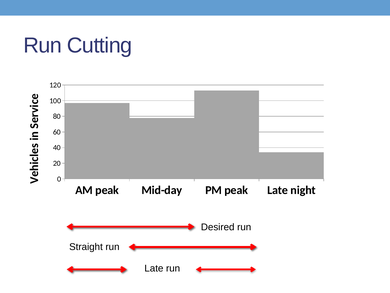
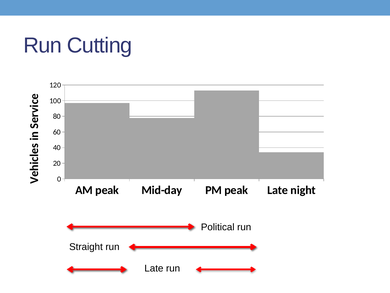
Desired: Desired -> Political
